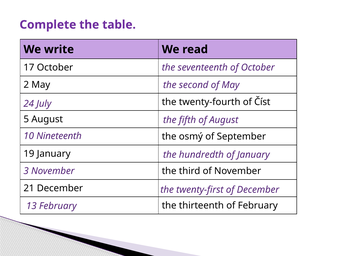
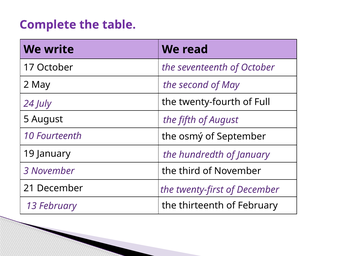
Číst: Číst -> Full
Nineteenth: Nineteenth -> Fourteenth
